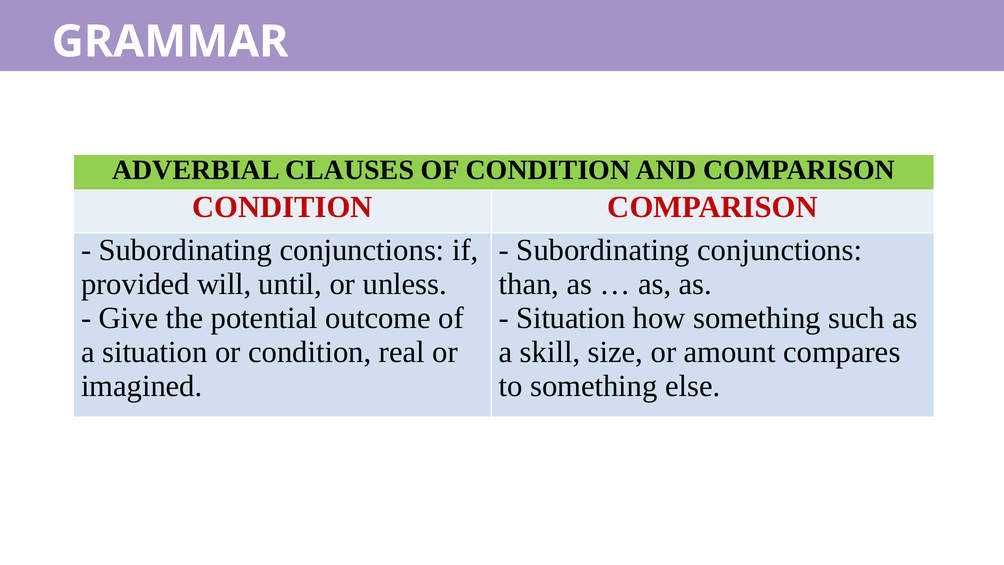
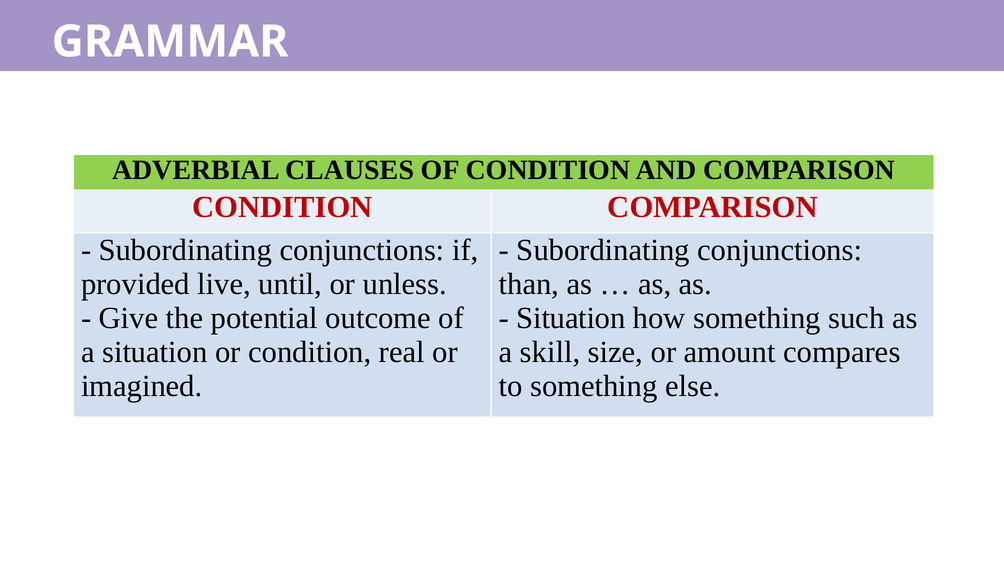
will: will -> live
